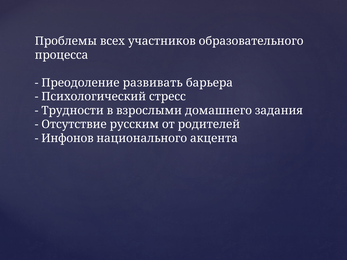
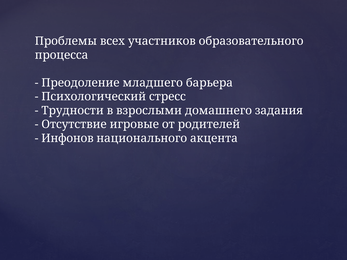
развивать: развивать -> младшего
русским: русским -> игровые
